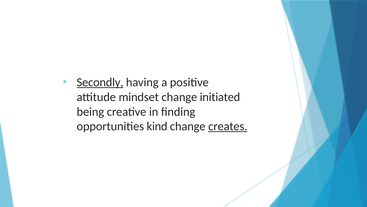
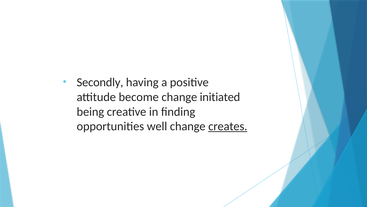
Secondly underline: present -> none
mindset: mindset -> become
kind: kind -> well
